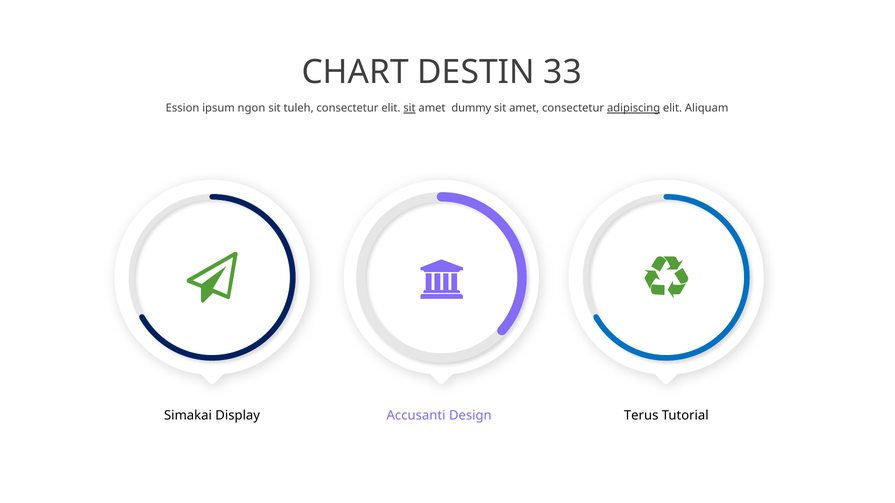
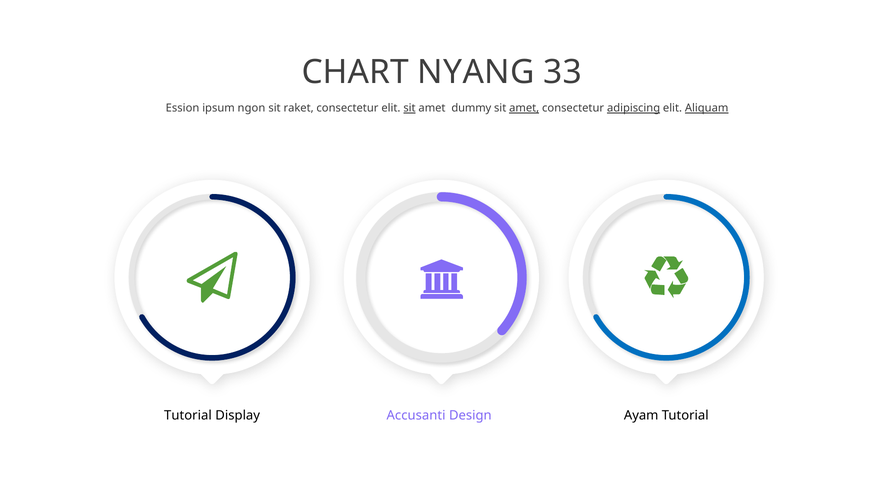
DESTIN: DESTIN -> NYANG
tuleh: tuleh -> raket
amet at (524, 108) underline: none -> present
Aliquam underline: none -> present
Simakai at (188, 416): Simakai -> Tutorial
Terus: Terus -> Ayam
